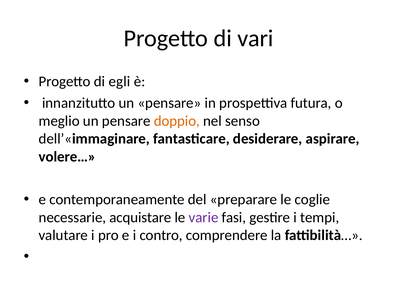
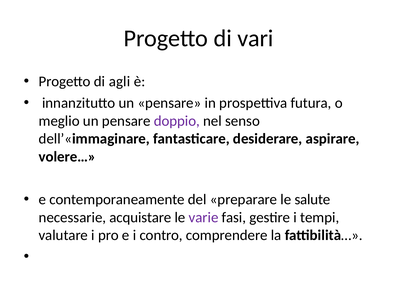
egli: egli -> agli
doppio colour: orange -> purple
coglie: coglie -> salute
